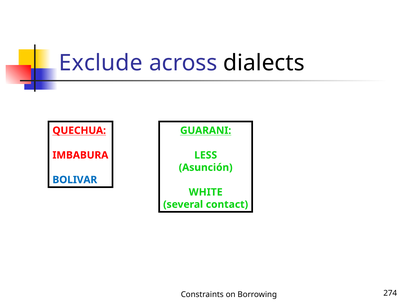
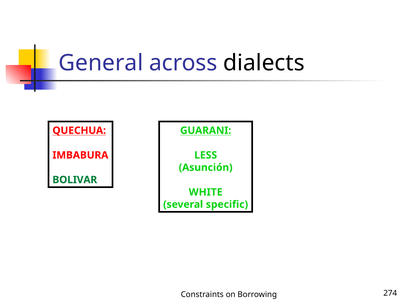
Exclude: Exclude -> General
BOLIVAR colour: blue -> green
contact: contact -> specific
